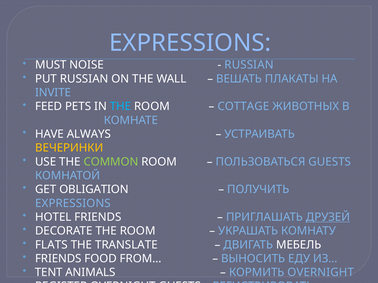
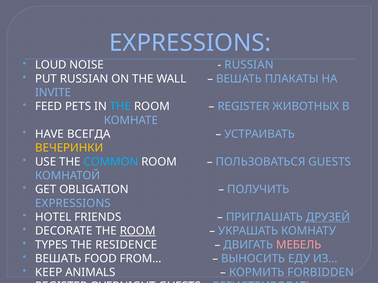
MUST: MUST -> LOUD
COTTAGE at (243, 107): COTTAGE -> REGISTER
ALWAYS: ALWAYS -> ВСЕГДА
COMMON colour: light green -> light blue
ROOM at (138, 231) underline: none -> present
FLATS: FLATS -> TYPES
TRANSLATE: TRANSLATE -> RESIDENCE
МЕБЕЛЬ colour: white -> pink
FRIENDS at (58, 259): FRIENDS -> ВЕШАТЬ
TENT: TENT -> KEEP
КОРМИТЬ OVERNIGHT: OVERNIGHT -> FORBIDDEN
